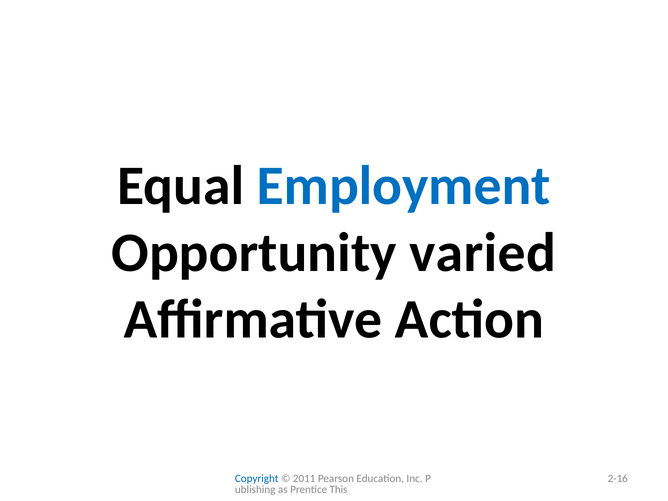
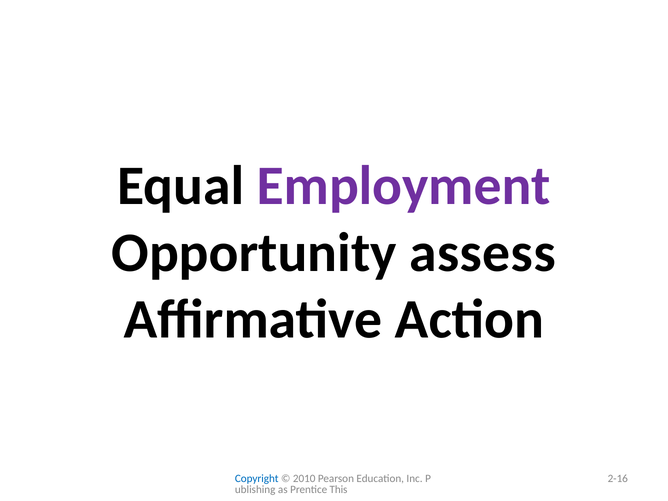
Employment colour: blue -> purple
varied: varied -> assess
2011: 2011 -> 2010
